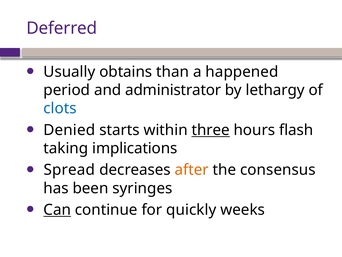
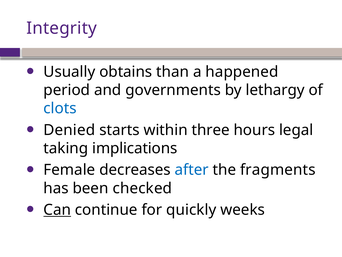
Deferred: Deferred -> Integrity
administrator: administrator -> governments
three underline: present -> none
flash: flash -> legal
Spread: Spread -> Female
after colour: orange -> blue
consensus: consensus -> fragments
syringes: syringes -> checked
